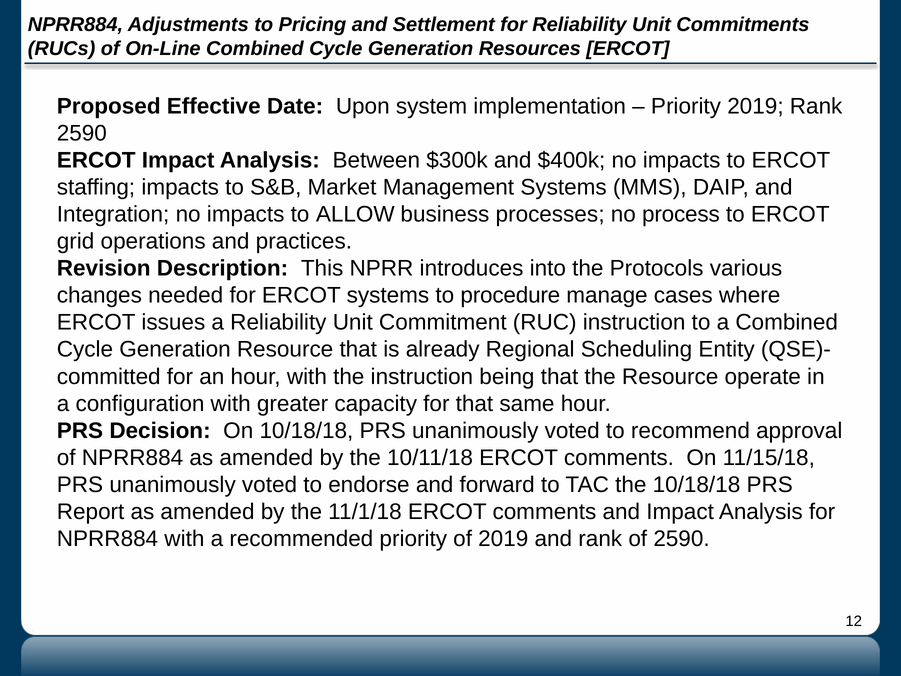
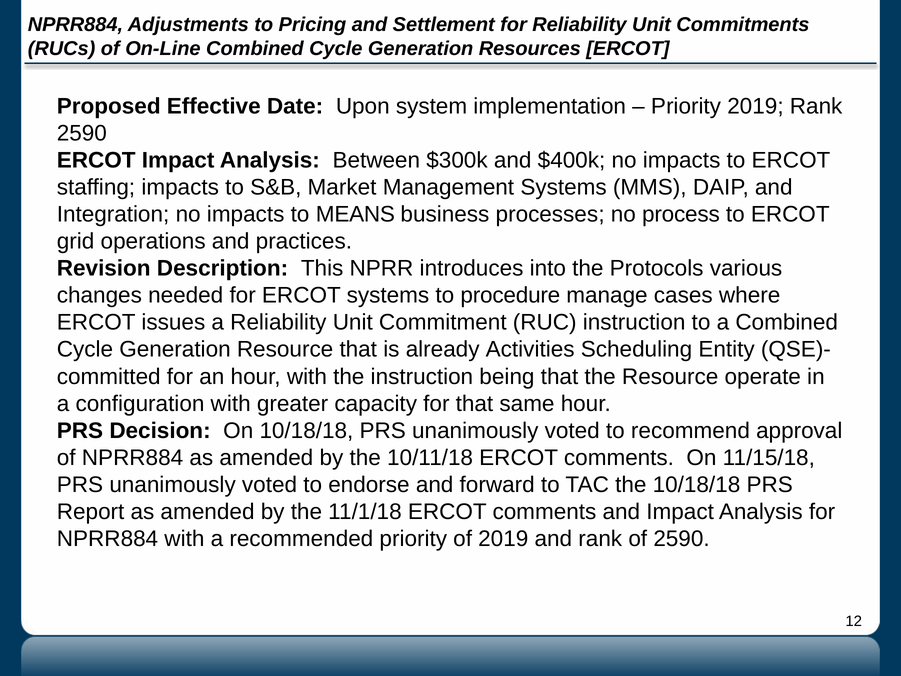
ALLOW: ALLOW -> MEANS
Regional: Regional -> Activities
